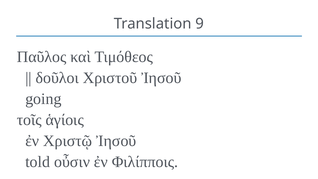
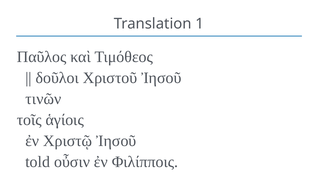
9: 9 -> 1
going: going -> τινῶν
